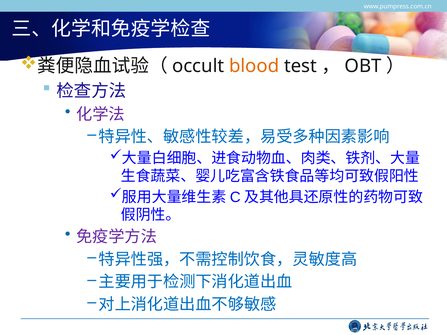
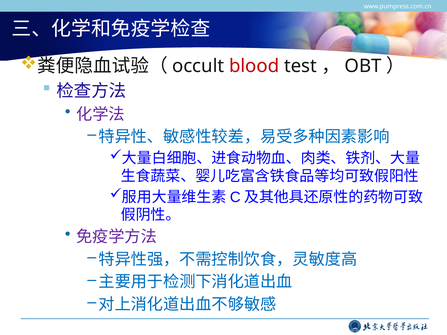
blood colour: orange -> red
